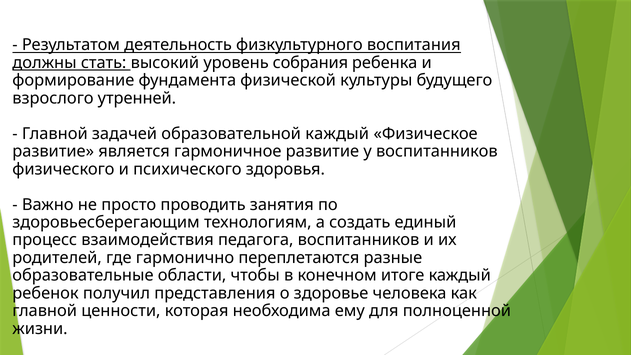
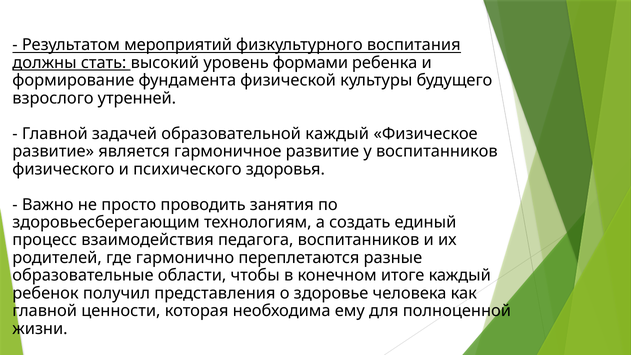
деятельность: деятельность -> мероприятий
собрания: собрания -> формами
